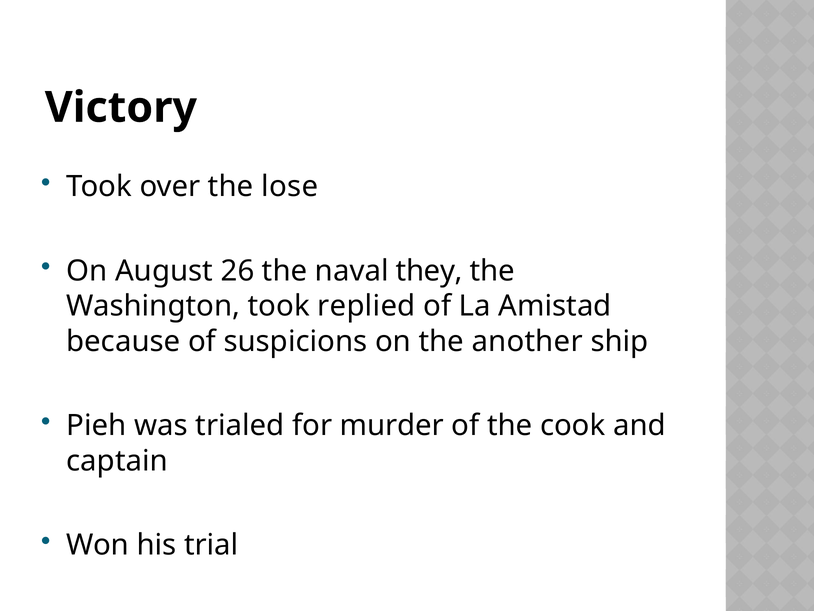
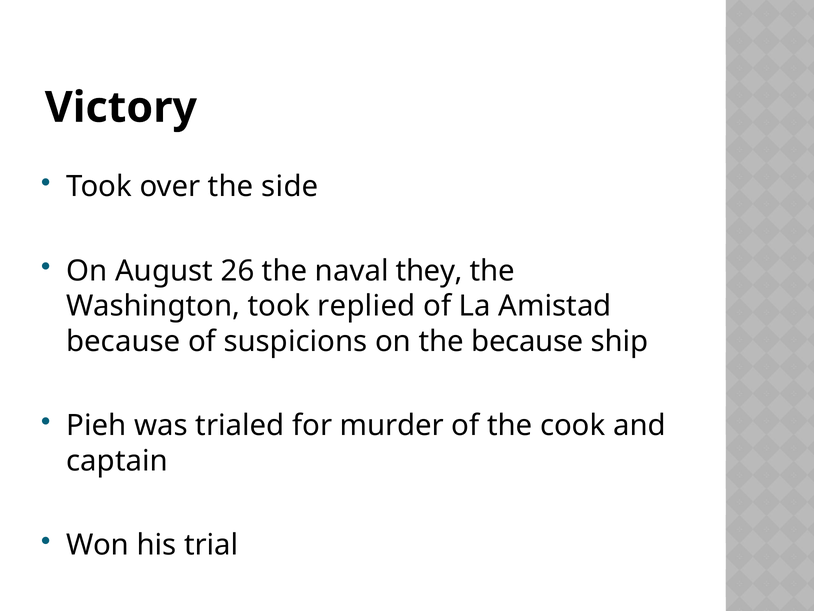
lose: lose -> side
the another: another -> because
